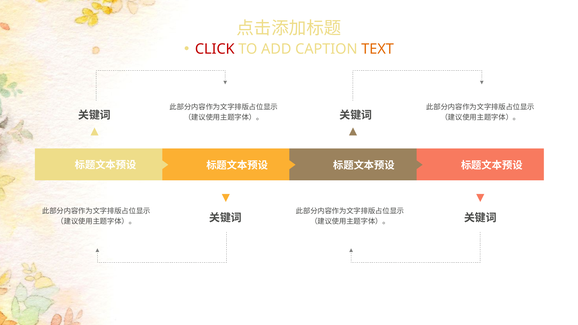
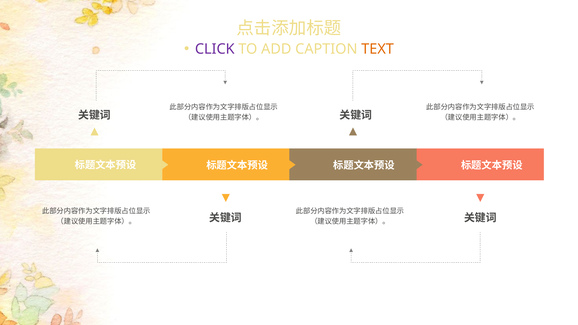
CLICK colour: red -> purple
